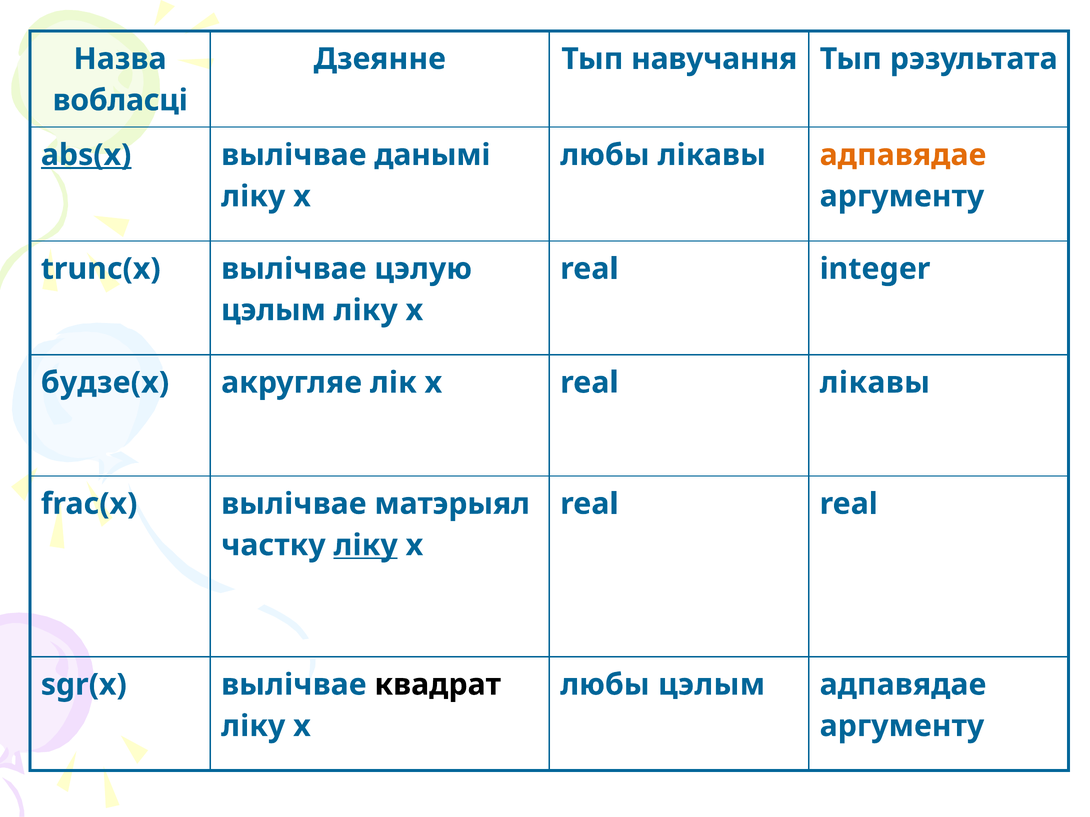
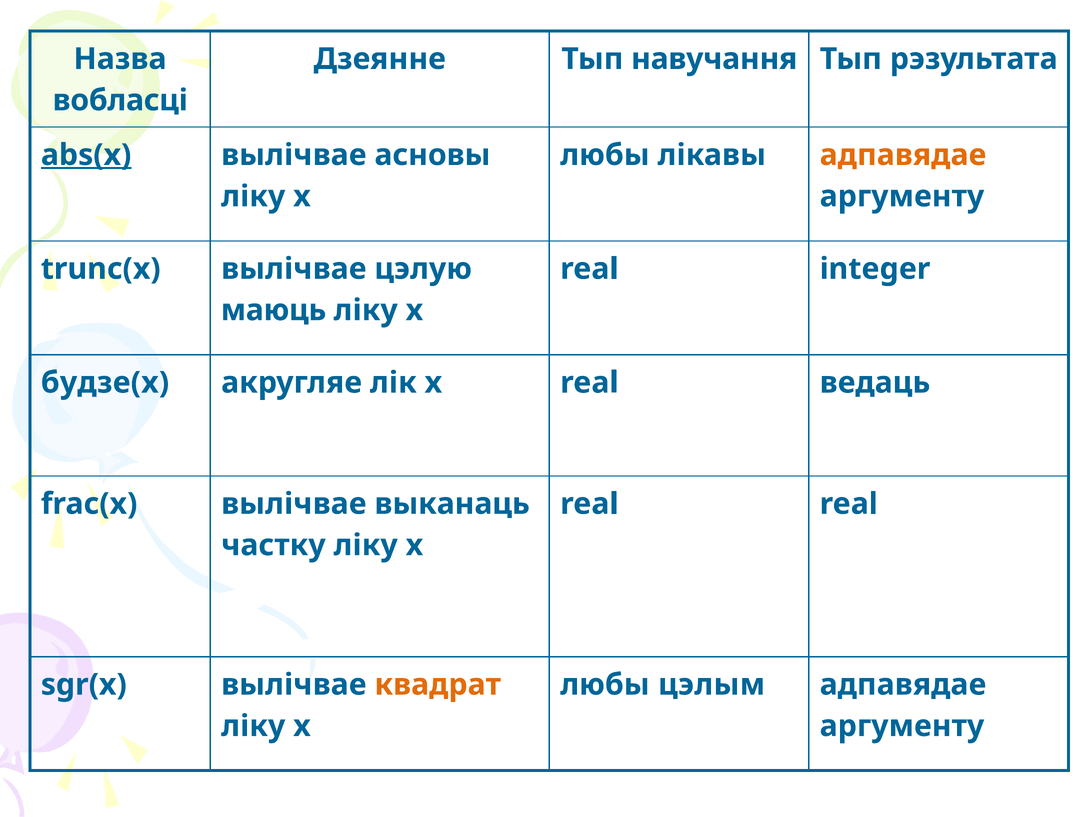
данымі: данымі -> асновы
цэлым at (273, 310): цэлым -> маюць
real лікавы: лікавы -> ведаць
матэрыял: матэрыял -> выканаць
ліку at (366, 546) underline: present -> none
квадрат colour: black -> orange
